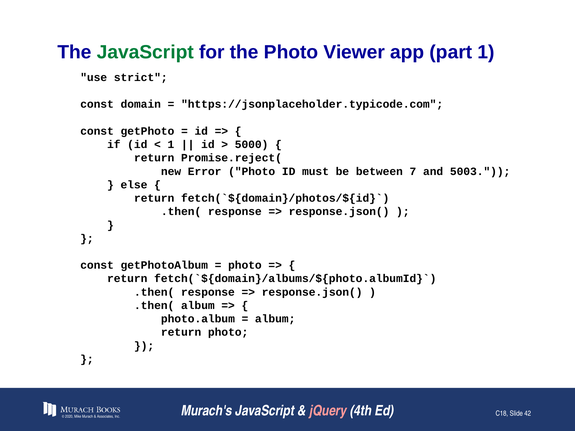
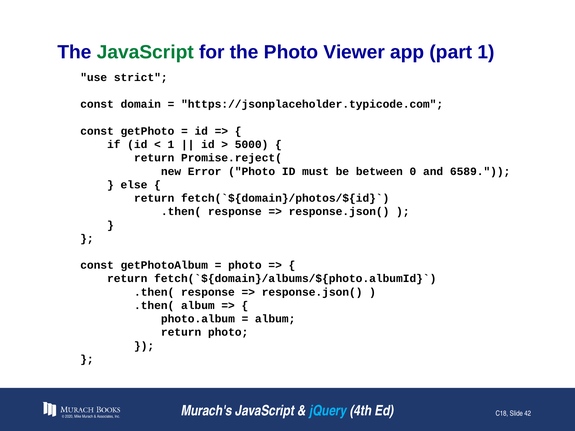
7: 7 -> 0
5003: 5003 -> 6589
jQuery colour: pink -> light blue
